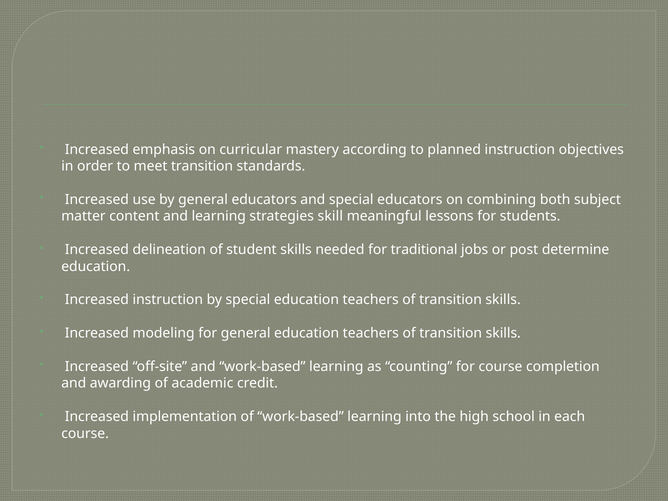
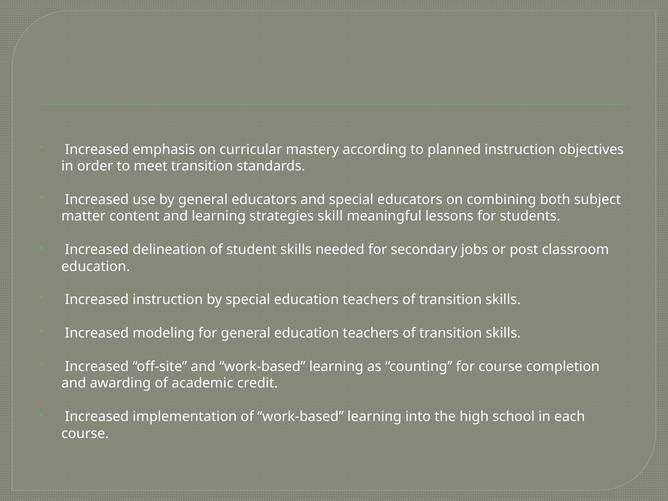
traditional: traditional -> secondary
determine: determine -> classroom
